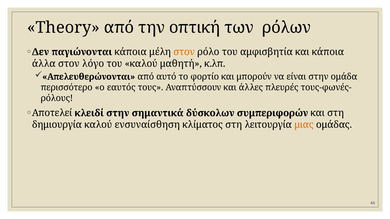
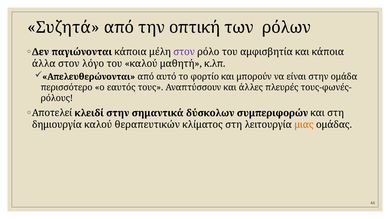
Theory: Theory -> Συζητά
στον at (184, 52) colour: orange -> purple
ενσυναίσθηση: ενσυναίσθηση -> θεραπευτικών
